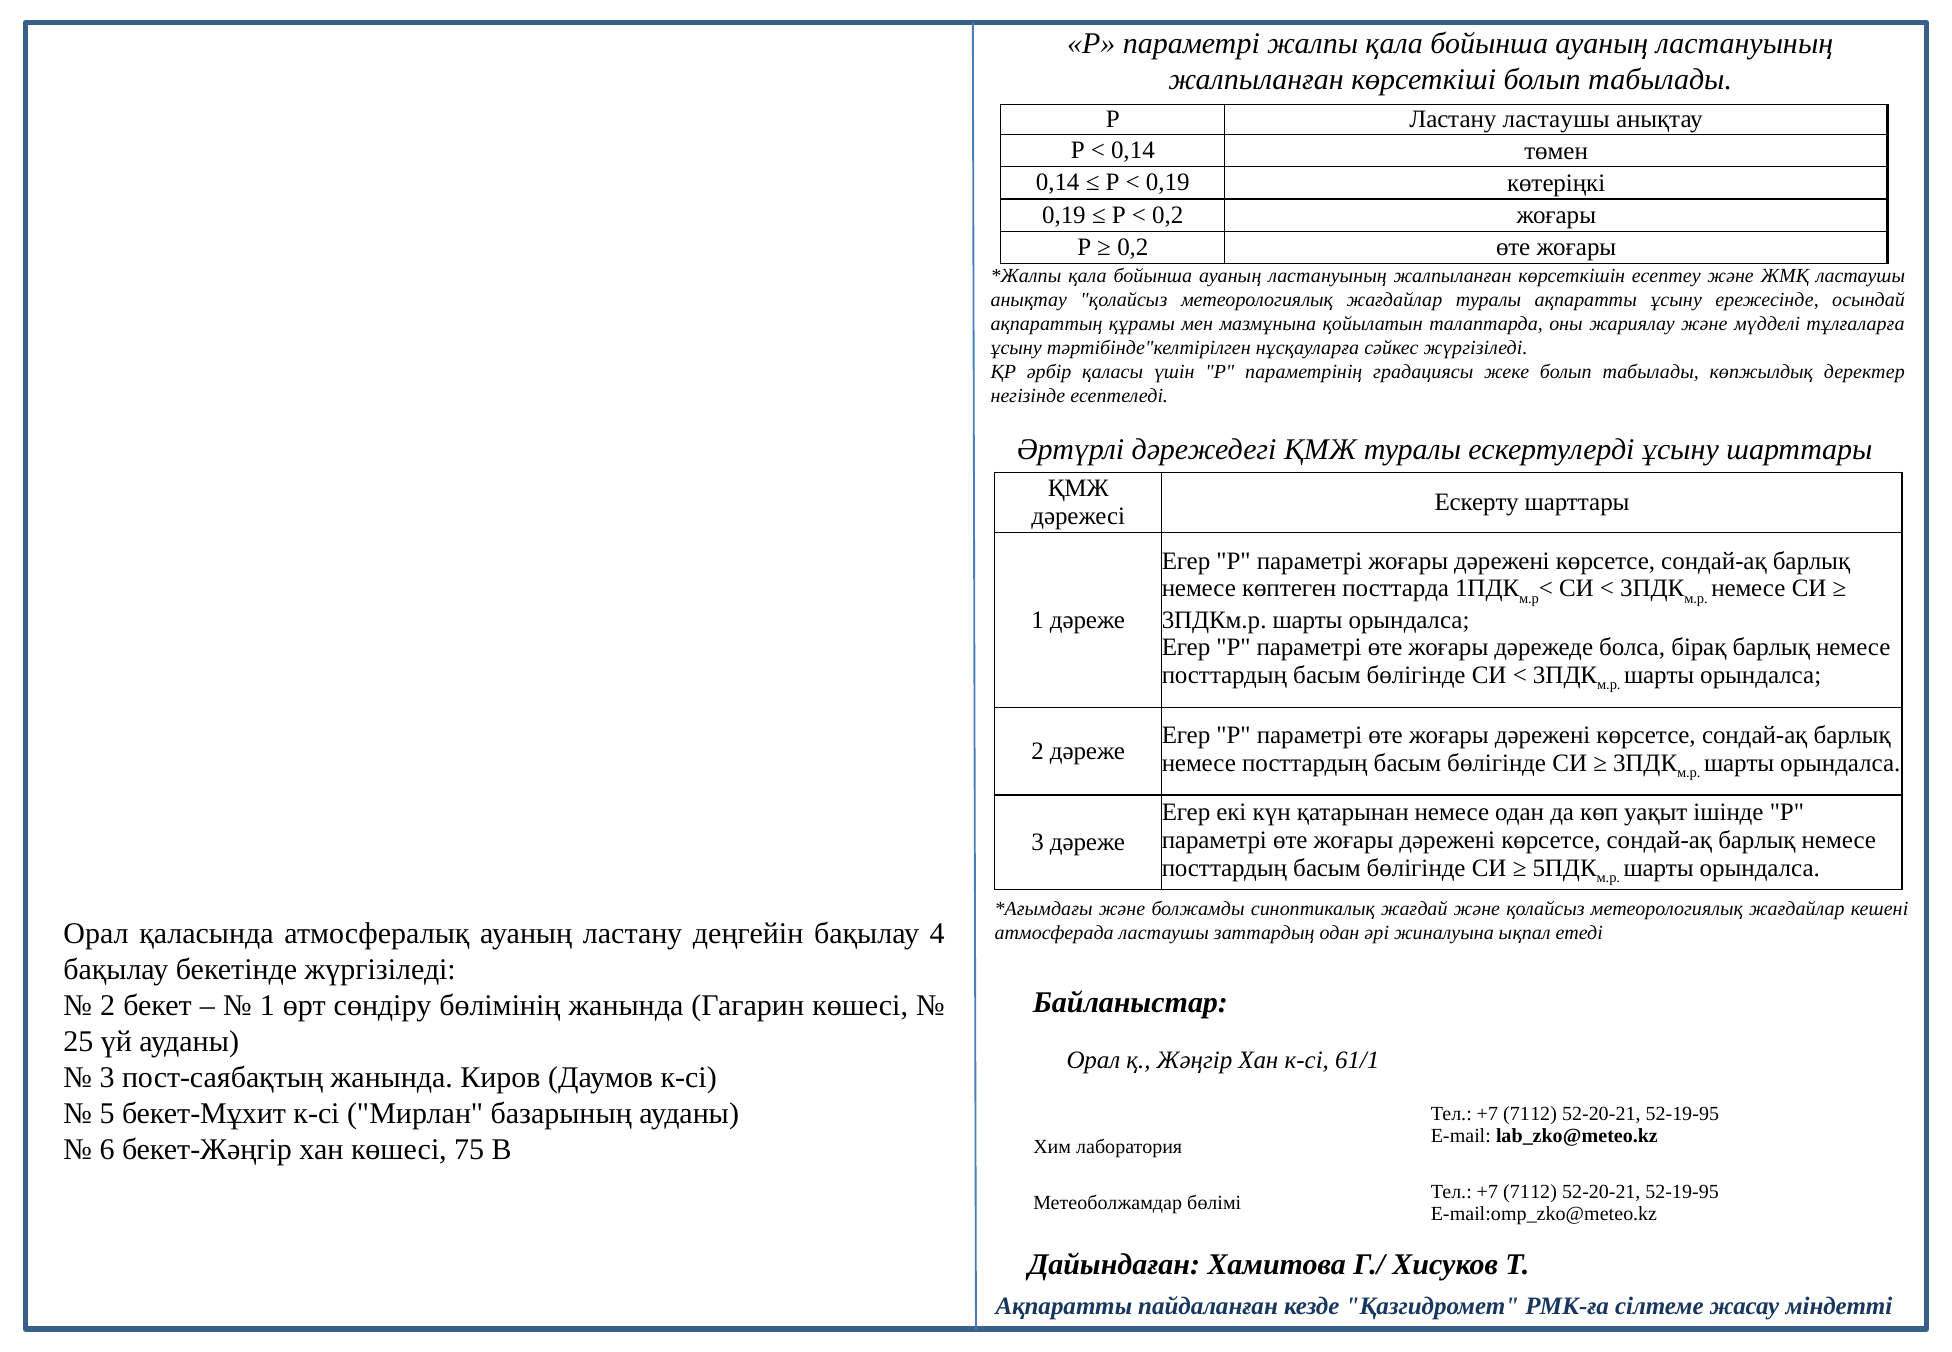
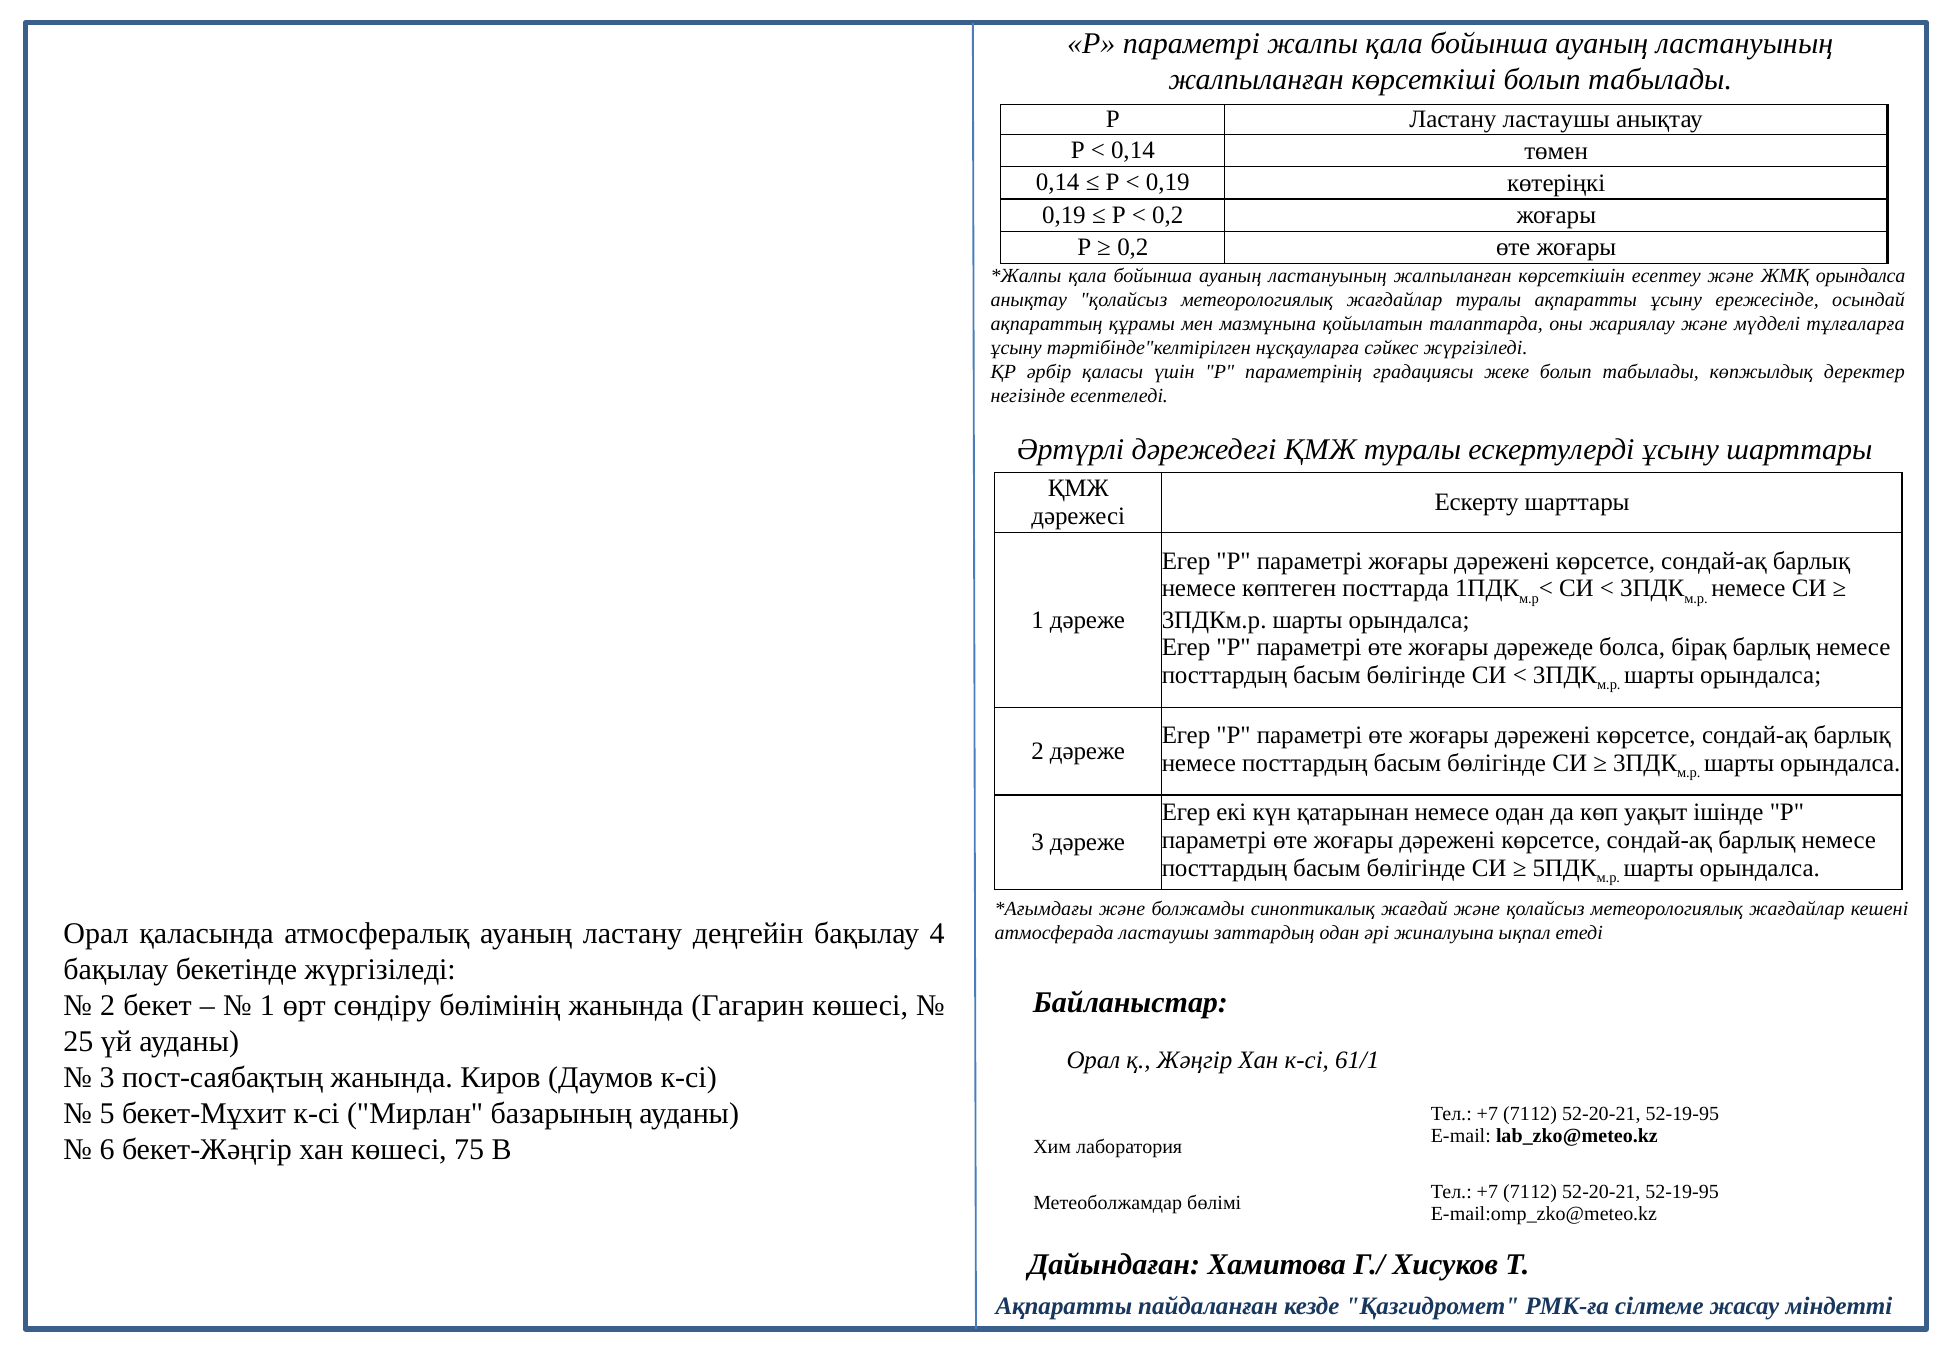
ЖМҚ ластаушы: ластаушы -> орындалса
